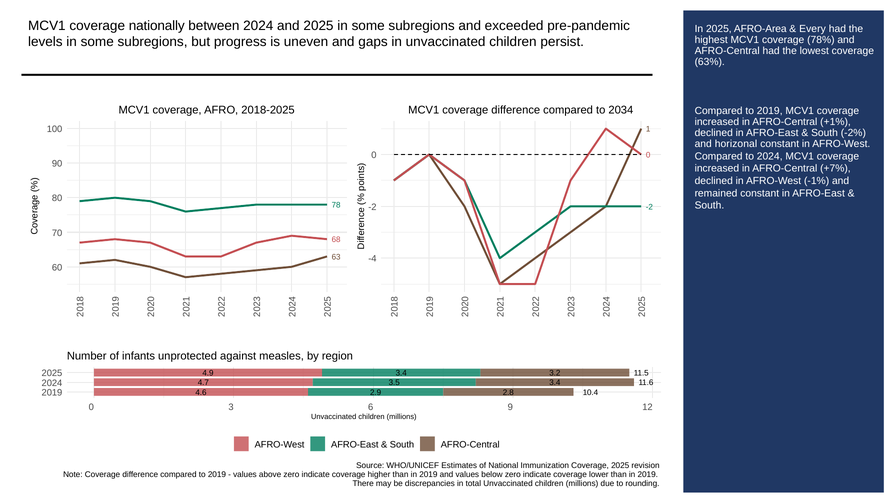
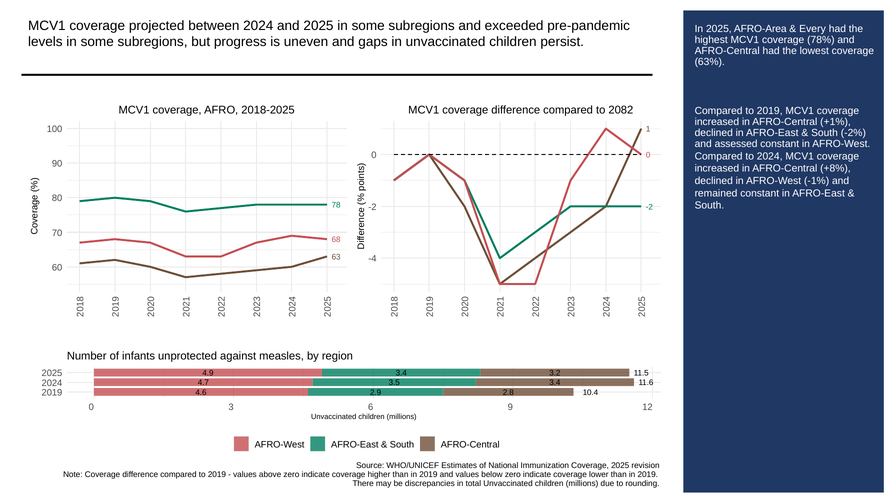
nationally: nationally -> projected
2034: 2034 -> 2082
horizonal: horizonal -> assessed
+7%: +7% -> +8%
